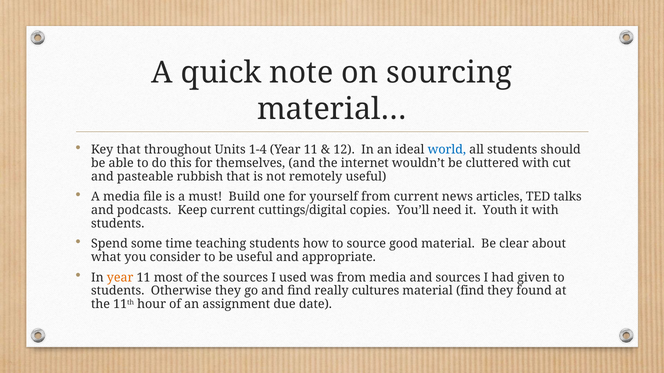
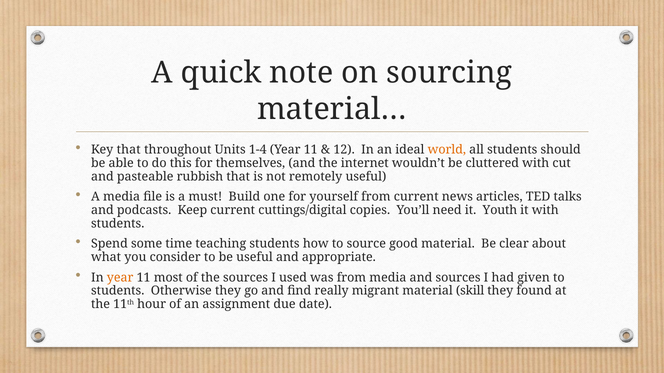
world colour: blue -> orange
cultures: cultures -> migrant
material find: find -> skill
